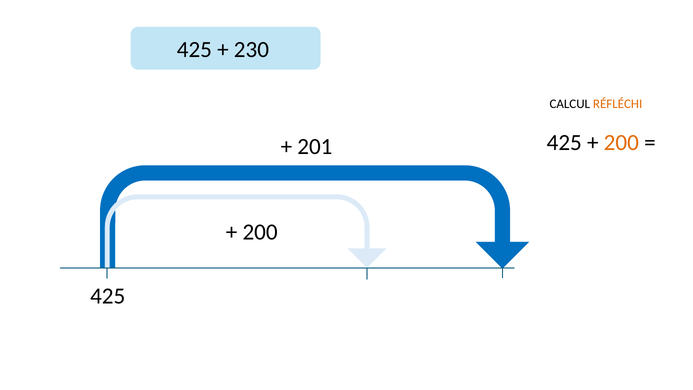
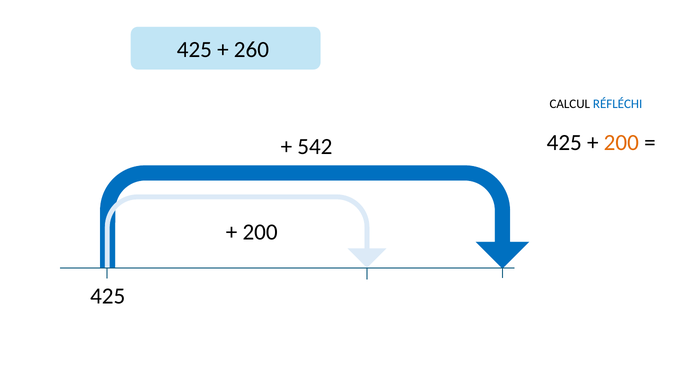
230: 230 -> 260
RÉFLÉCHI colour: orange -> blue
201: 201 -> 542
